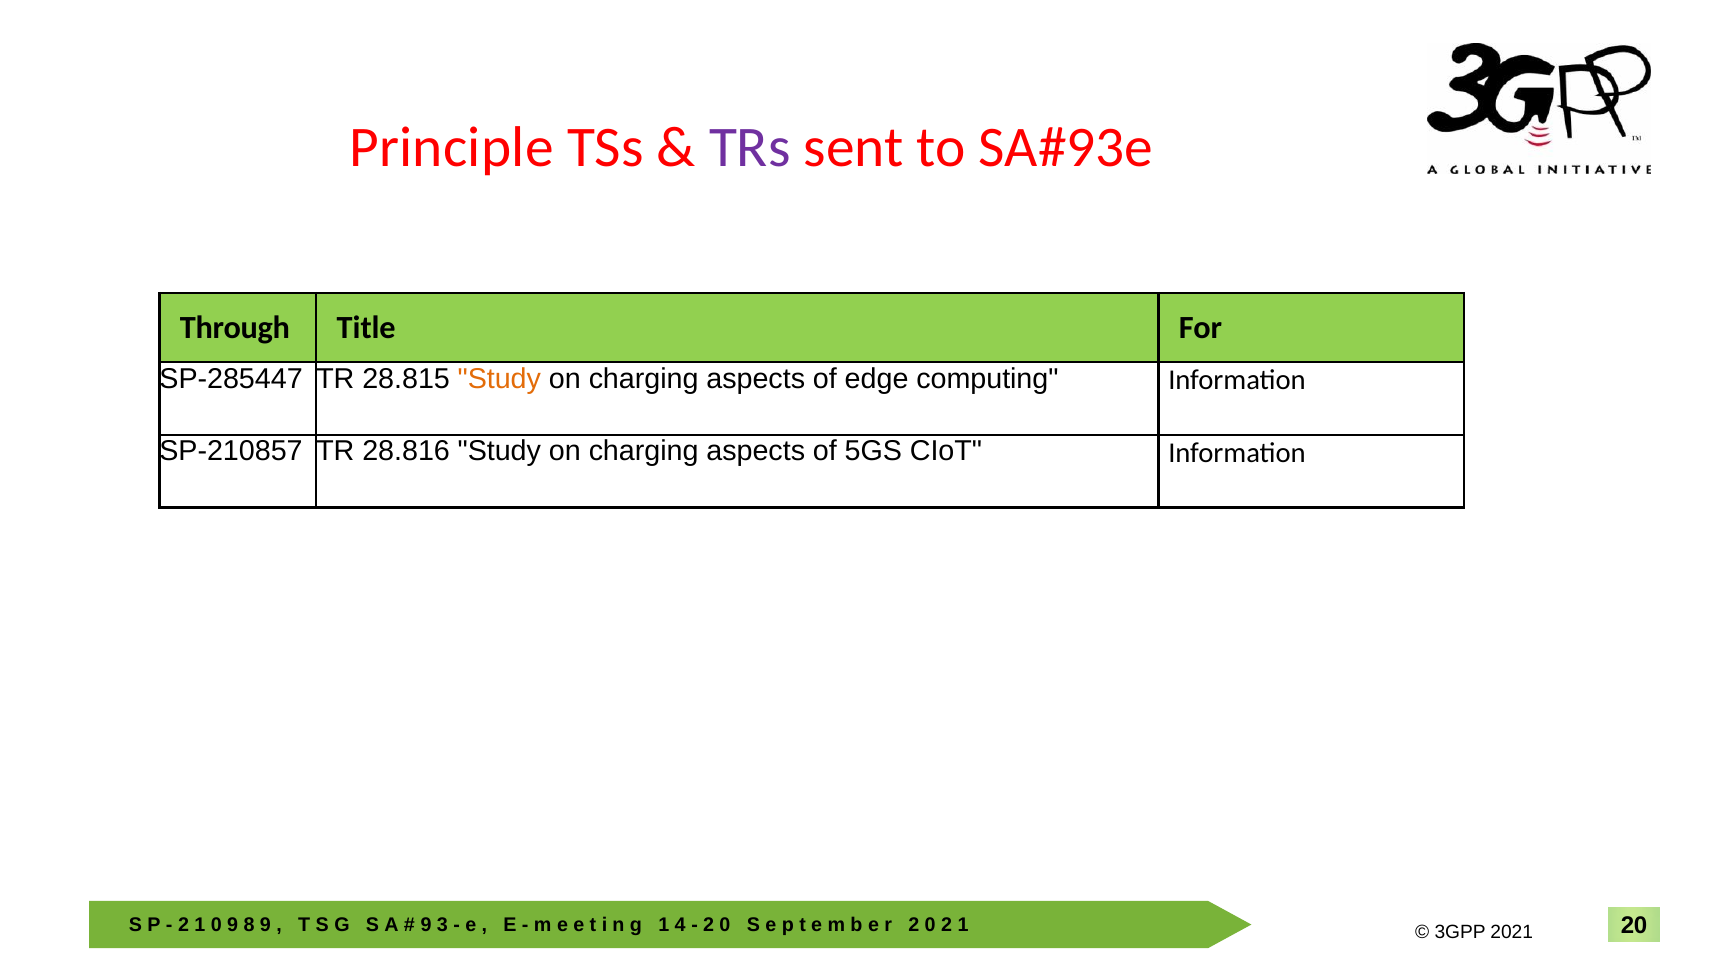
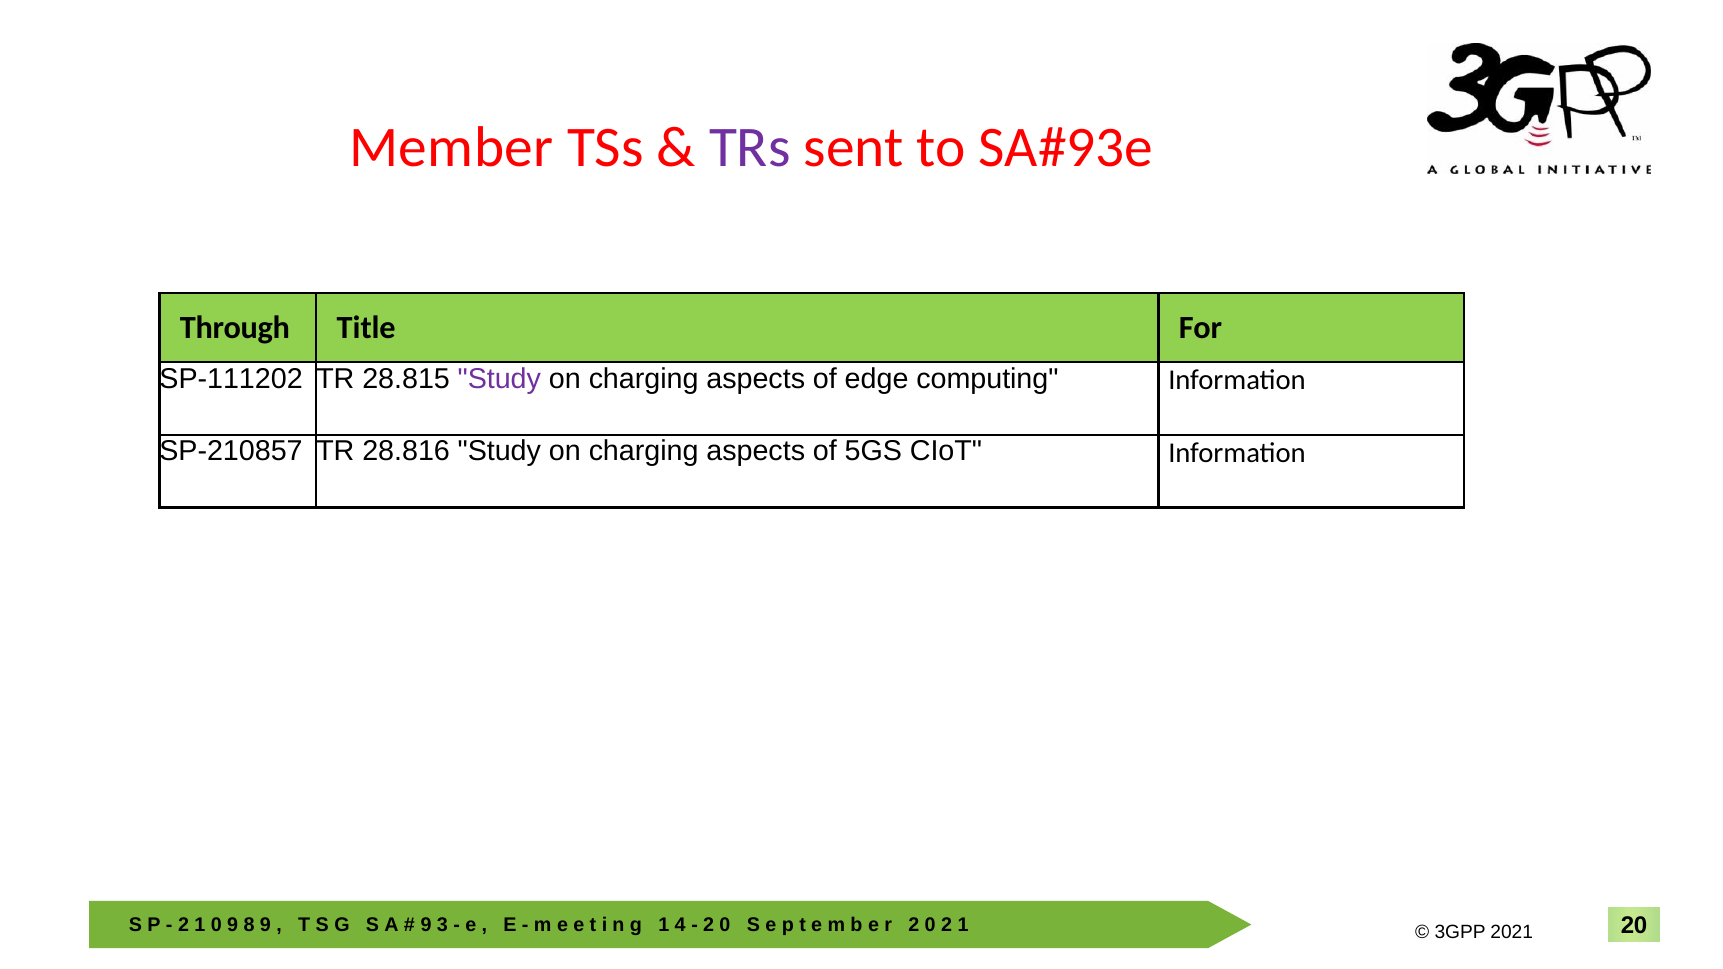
Principle: Principle -> Member
SP-285447: SP-285447 -> SP-111202
Study at (499, 379) colour: orange -> purple
